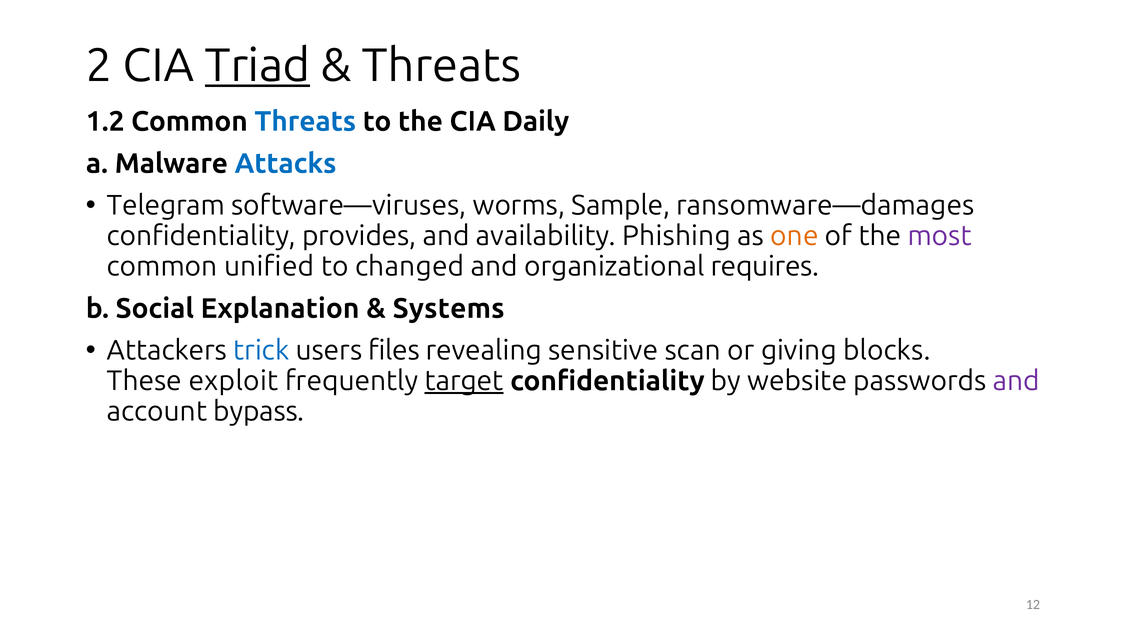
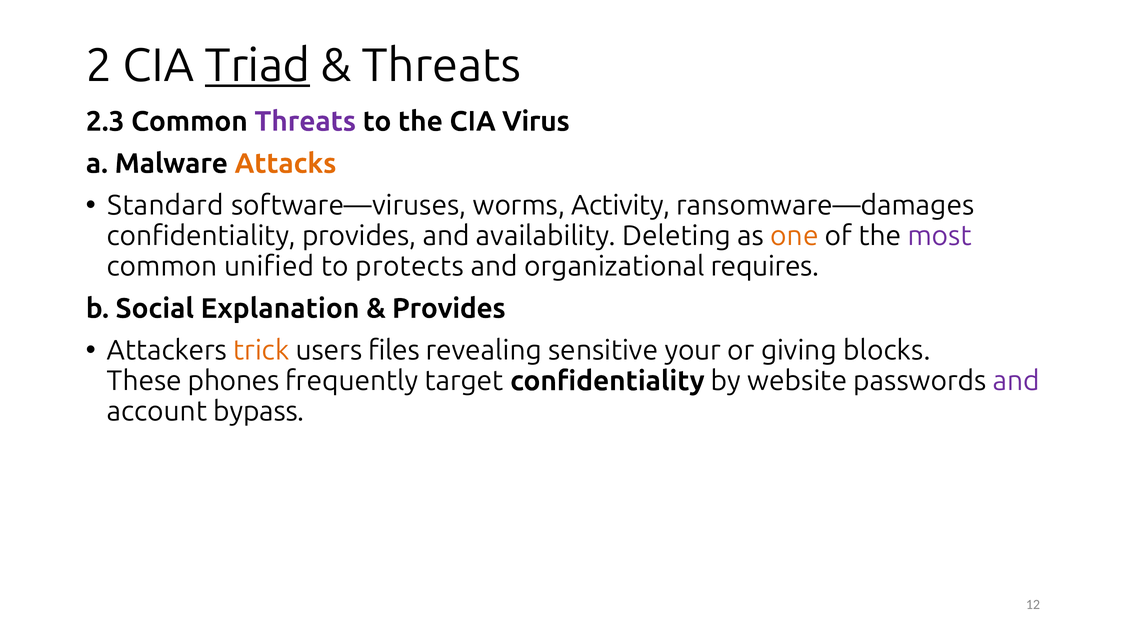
1.2: 1.2 -> 2.3
Threats at (305, 122) colour: blue -> purple
Daily: Daily -> Virus
Attacks colour: blue -> orange
Telegram: Telegram -> Standard
Sample: Sample -> Activity
Phishing: Phishing -> Deleting
changed: changed -> protects
Systems at (449, 309): Systems -> Provides
trick colour: blue -> orange
scan: scan -> your
exploit: exploit -> phones
target underline: present -> none
